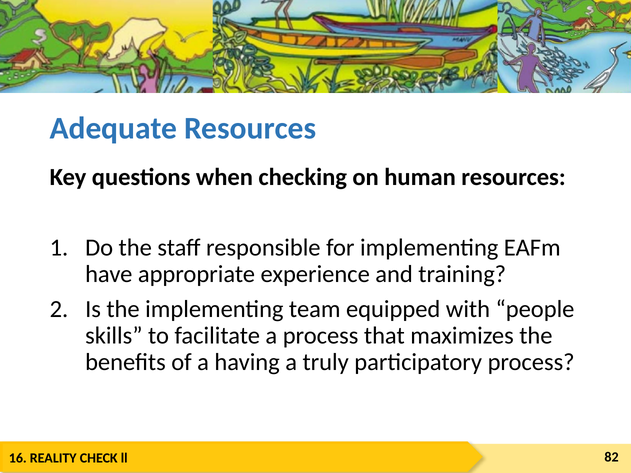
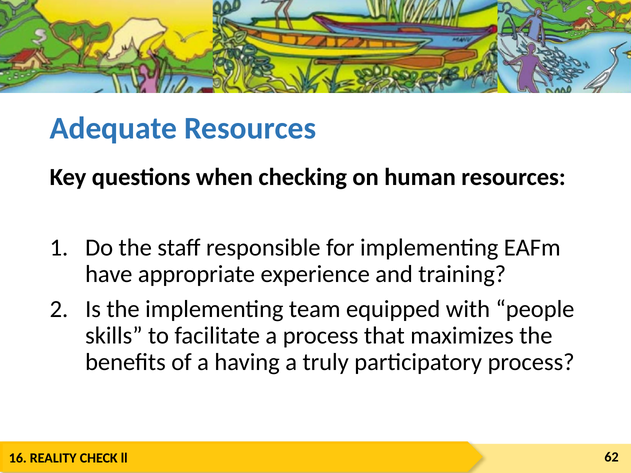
82: 82 -> 62
